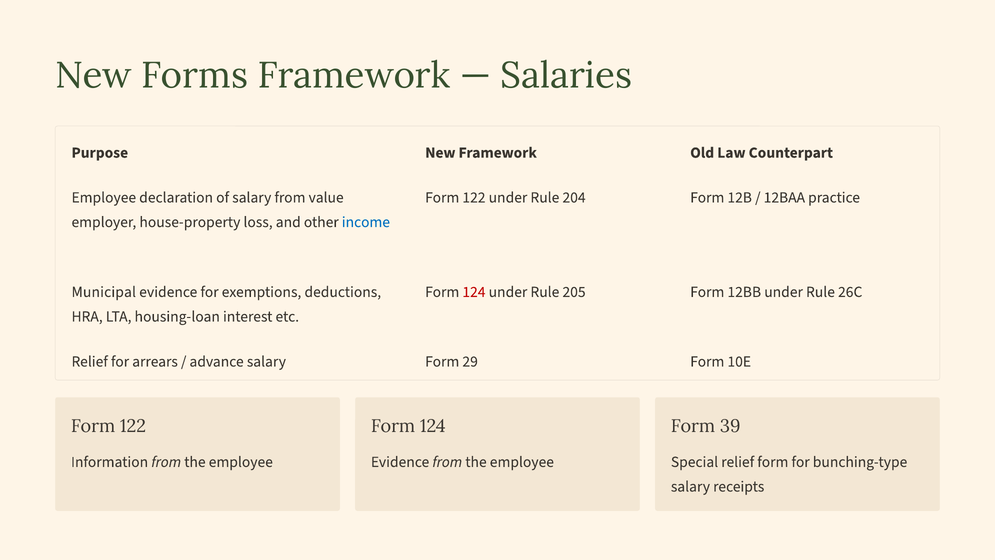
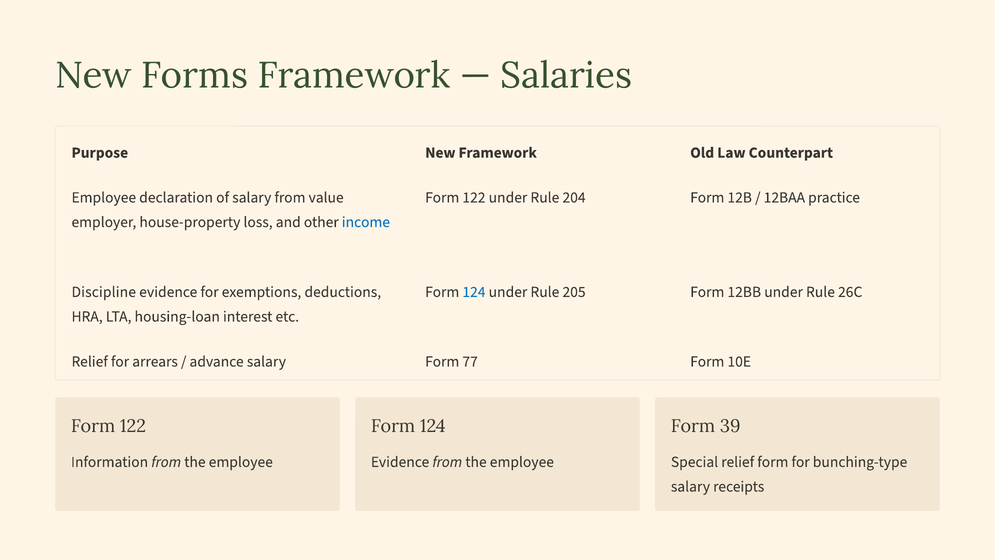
Municipal: Municipal -> Discipline
124 at (474, 292) colour: red -> blue
29: 29 -> 77
